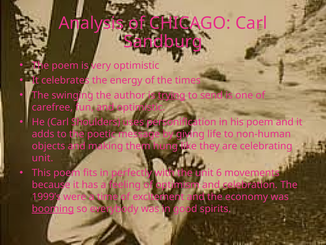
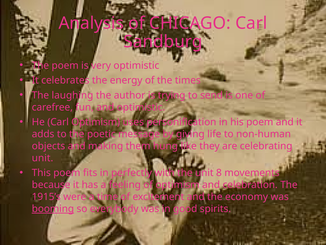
swinging: swinging -> laughing
trying underline: present -> none
Carl Shoulders: Shoulders -> Optimism
6: 6 -> 8
1999’s: 1999’s -> 1915’s
